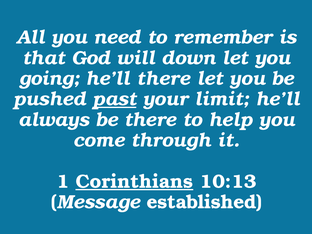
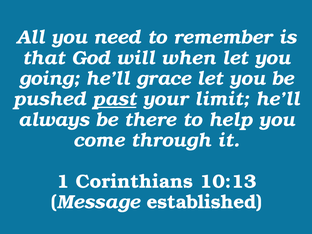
down: down -> when
he’ll there: there -> grace
Corinthians underline: present -> none
